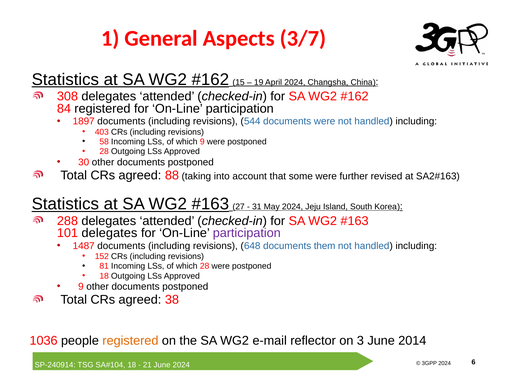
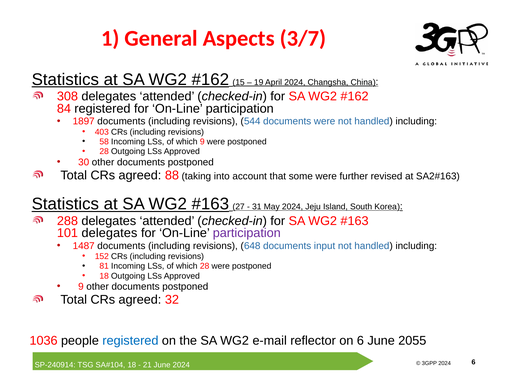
them: them -> input
38: 38 -> 32
registered at (130, 340) colour: orange -> blue
on 3: 3 -> 6
2014: 2014 -> 2055
